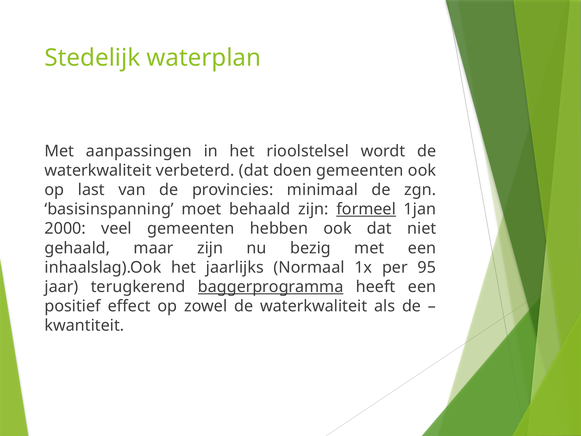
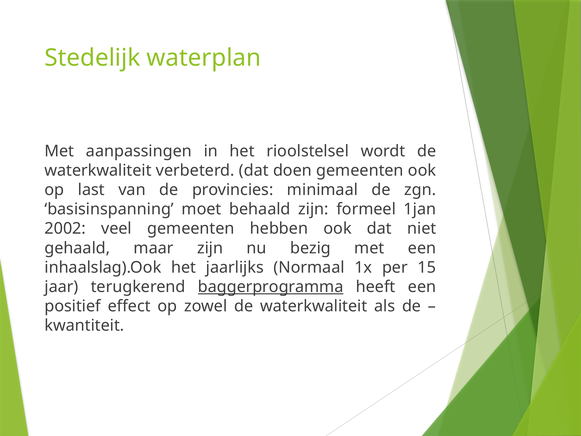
formeel underline: present -> none
2000: 2000 -> 2002
95: 95 -> 15
